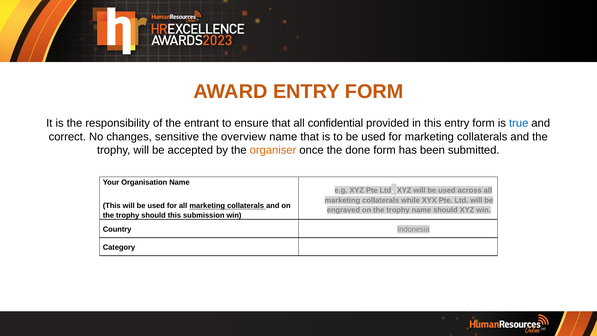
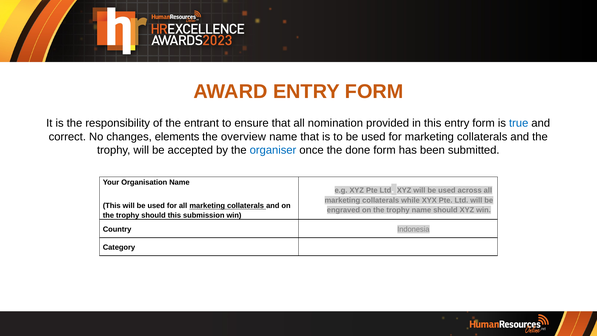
confidential: confidential -> nomination
sensitive: sensitive -> elements
organiser colour: orange -> blue
